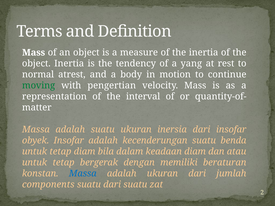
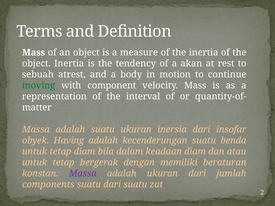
yang: yang -> akan
normal: normal -> sebuah
pengertian: pengertian -> component
obyek Insofar: Insofar -> Having
Massa at (83, 174) colour: blue -> purple
